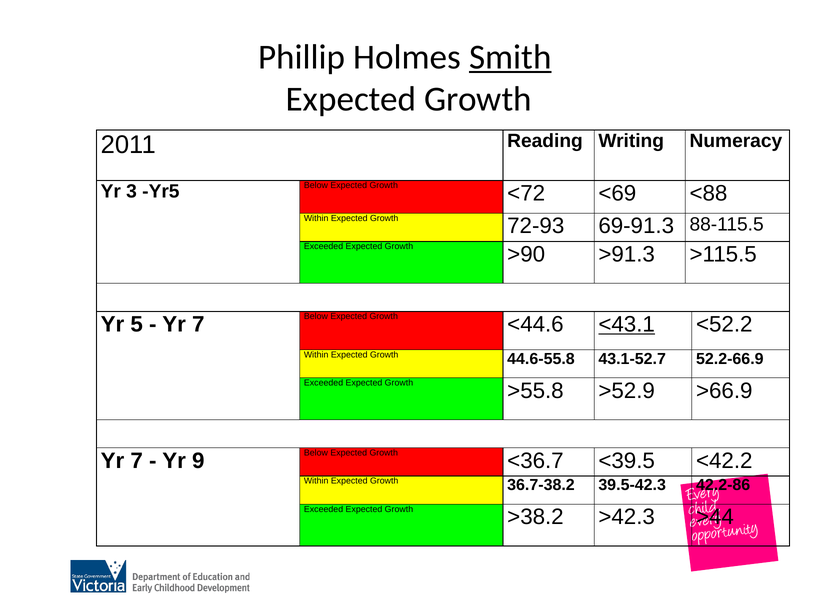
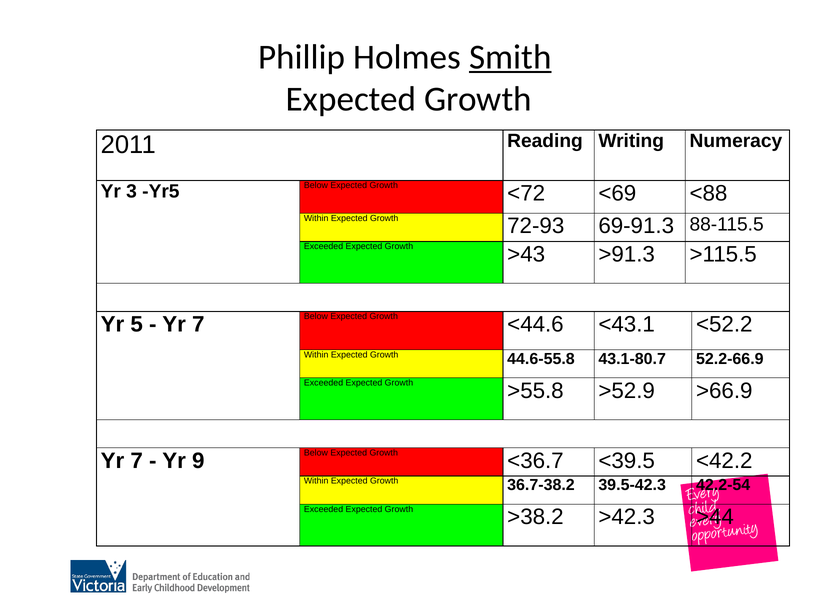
>90: >90 -> >43
<43.1 underline: present -> none
43.1-52.7: 43.1-52.7 -> 43.1-80.7
42.2-86: 42.2-86 -> 42.2-54
